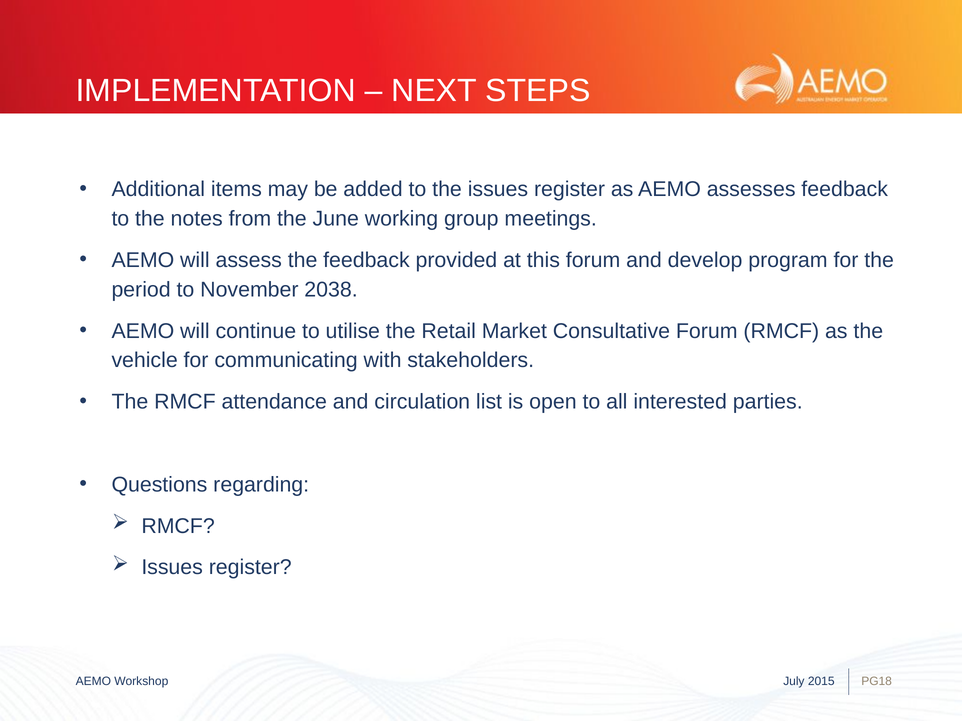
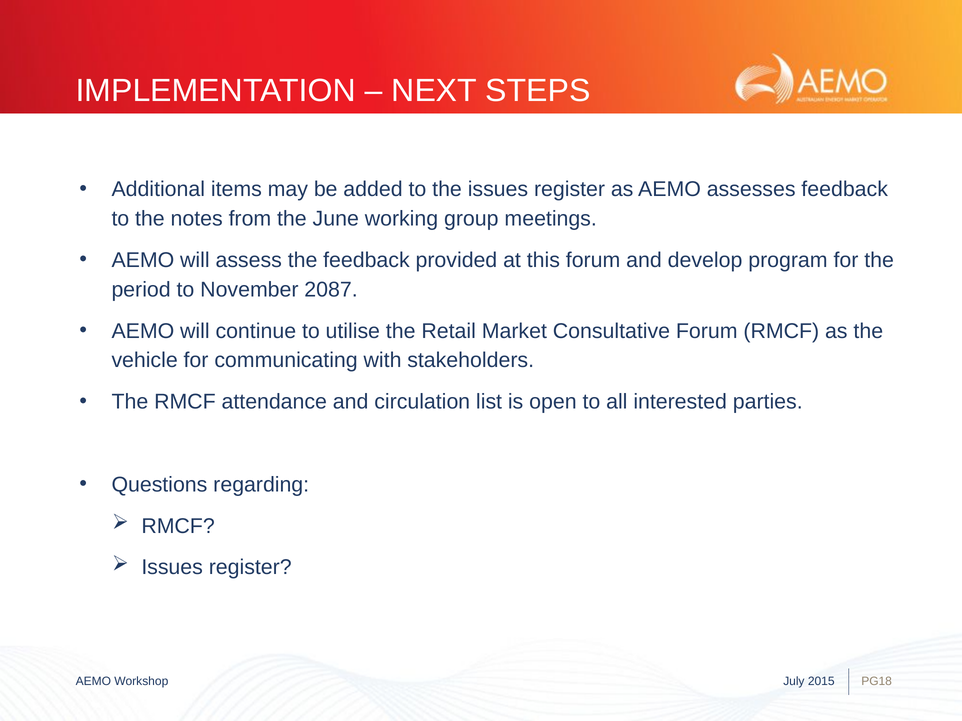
2038: 2038 -> 2087
